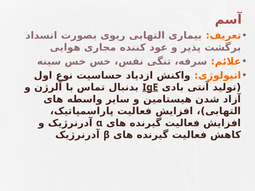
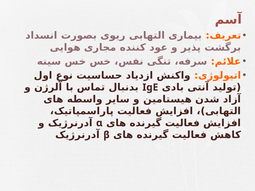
IgE underline: present -> none
